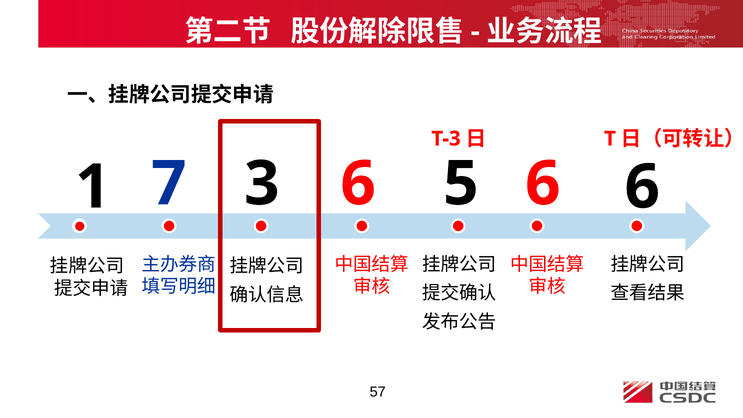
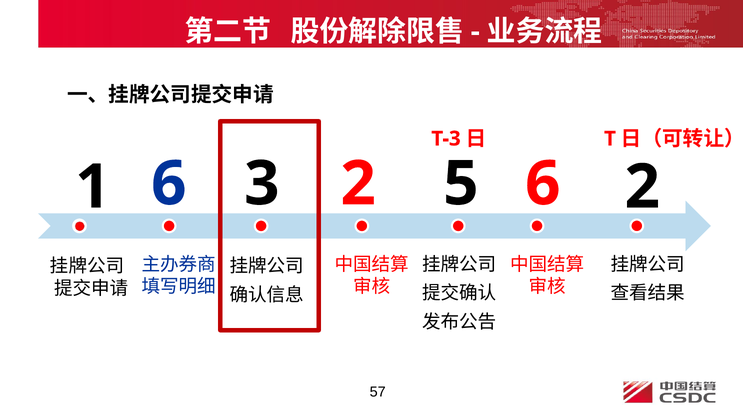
6 6: 6 -> 2
1 7: 7 -> 6
3 6: 6 -> 2
